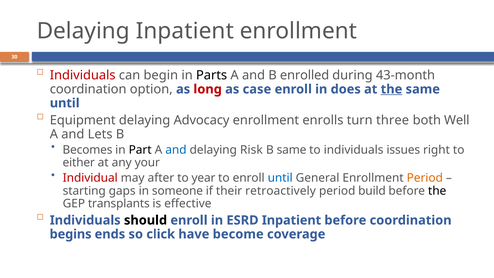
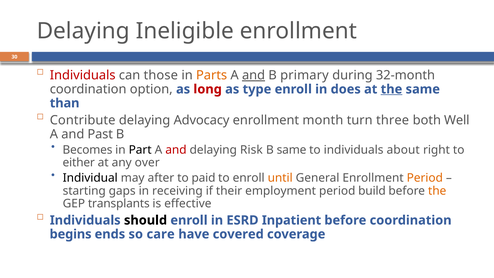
Delaying Inpatient: Inpatient -> Ineligible
begin: begin -> those
Parts colour: black -> orange
and at (254, 75) underline: none -> present
enrolled: enrolled -> primary
43-month: 43-month -> 32-month
case: case -> type
until at (65, 103): until -> than
Equipment: Equipment -> Contribute
enrolls: enrolls -> month
Lets: Lets -> Past
and at (176, 150) colour: blue -> red
issues: issues -> about
your: your -> over
Individual colour: red -> black
year: year -> paid
until at (280, 178) colour: blue -> orange
someone: someone -> receiving
retroactively: retroactively -> employment
the at (437, 191) colour: black -> orange
click: click -> care
become: become -> covered
